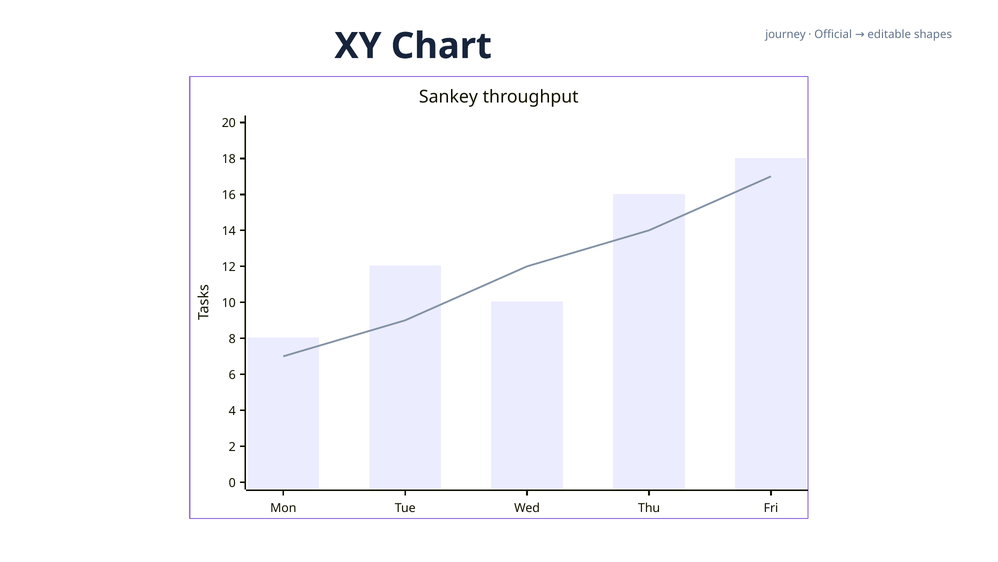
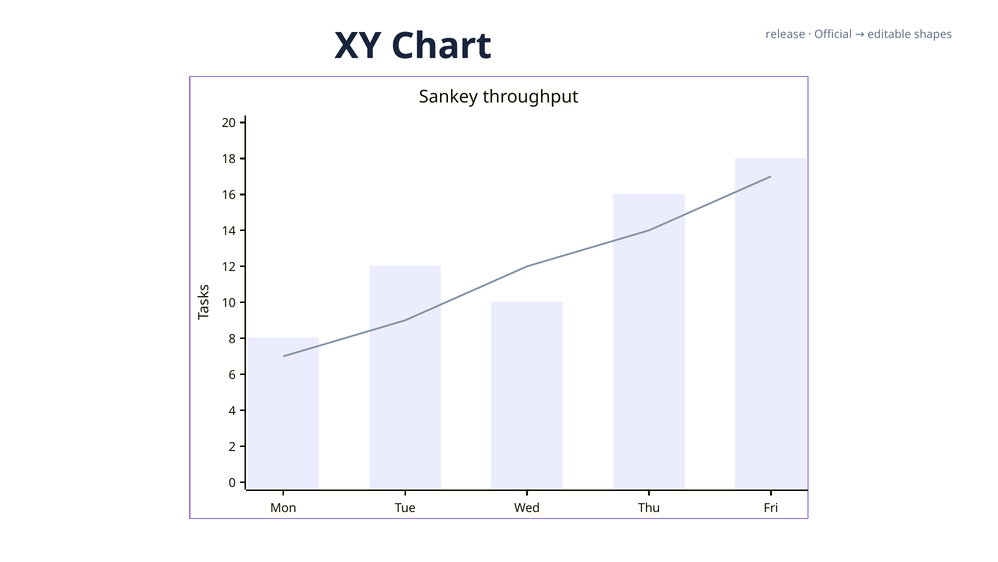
journey: journey -> release
